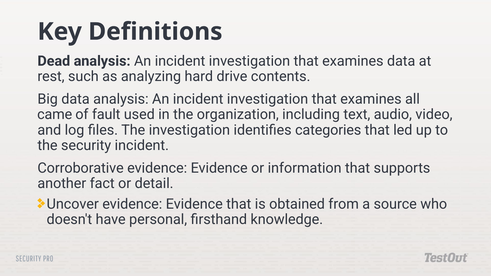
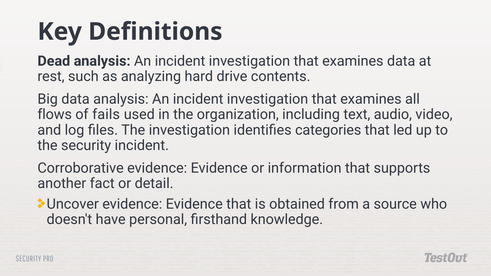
came: came -> flows
fault: fault -> fails
